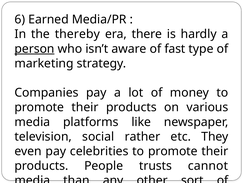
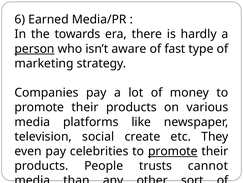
thereby: thereby -> towards
rather: rather -> create
promote at (173, 151) underline: none -> present
